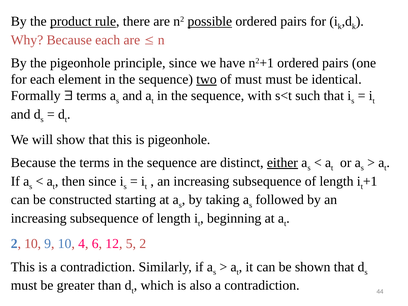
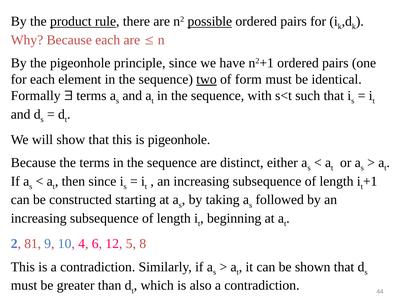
of must: must -> form
either underline: present -> none
2 10: 10 -> 81
5 2: 2 -> 8
